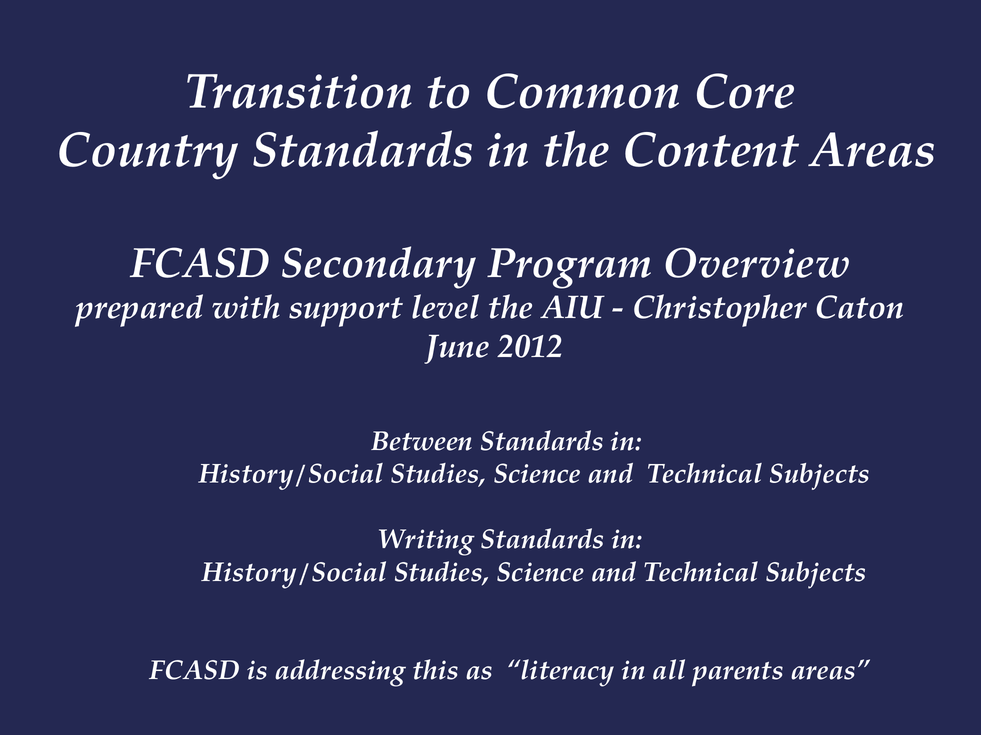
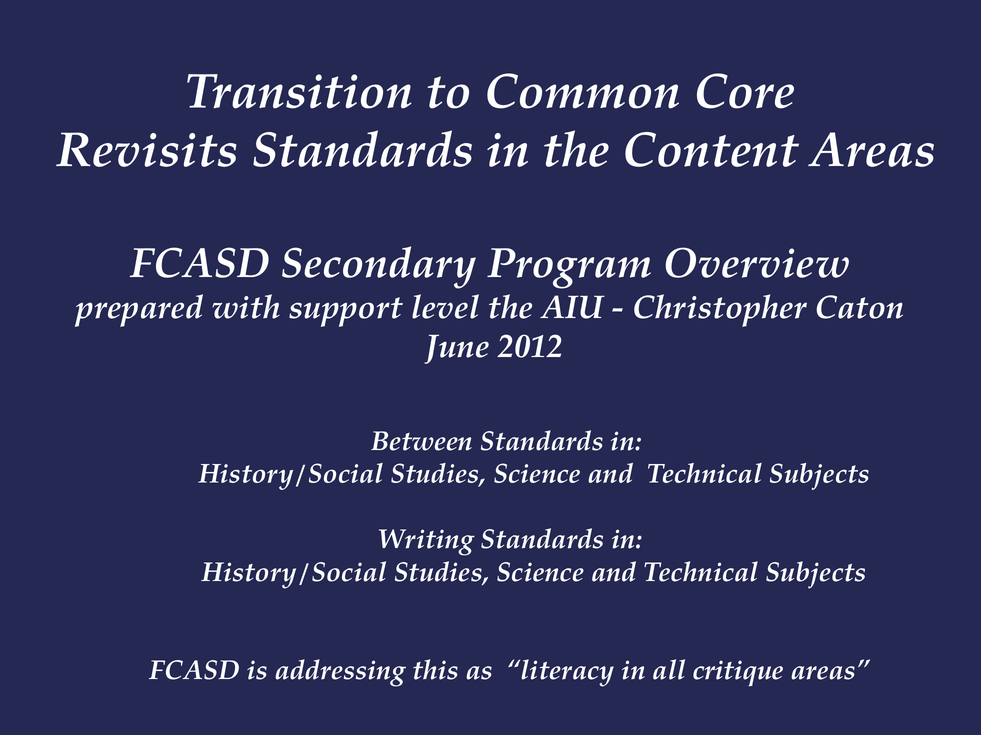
Country: Country -> Revisits
parents: parents -> critique
